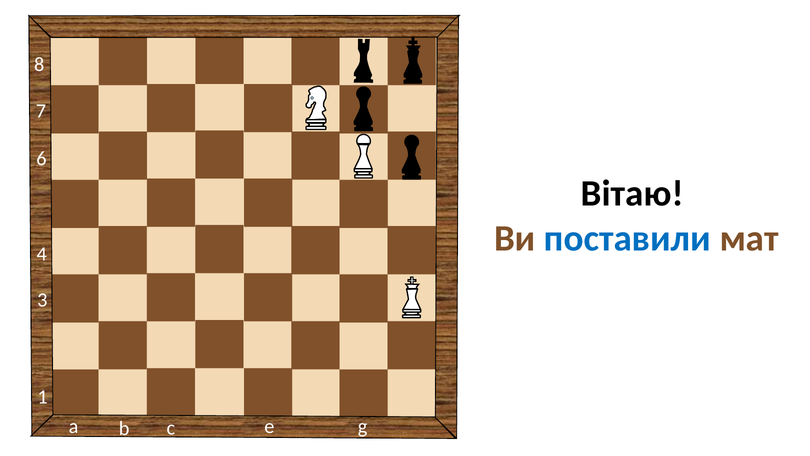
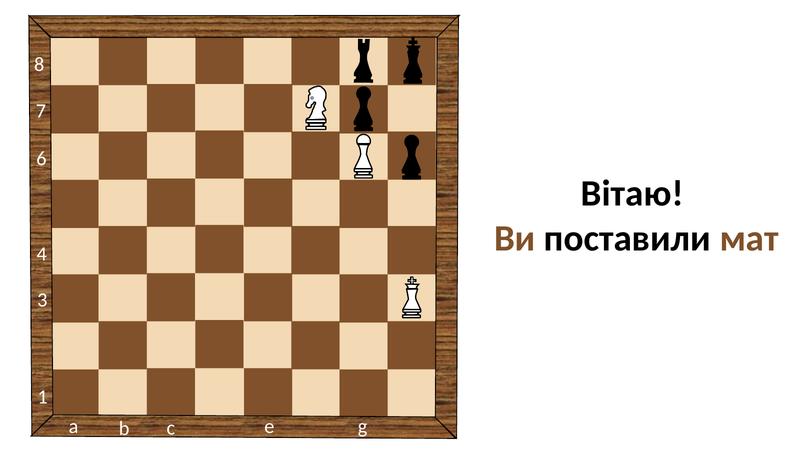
поставили colour: blue -> black
